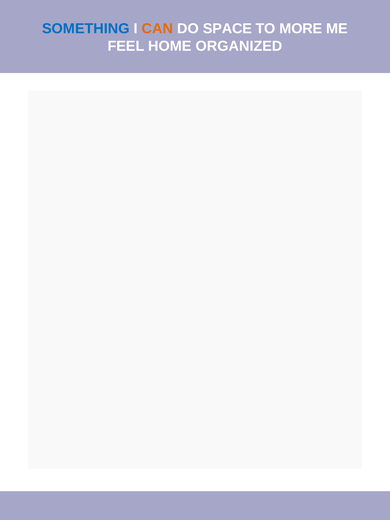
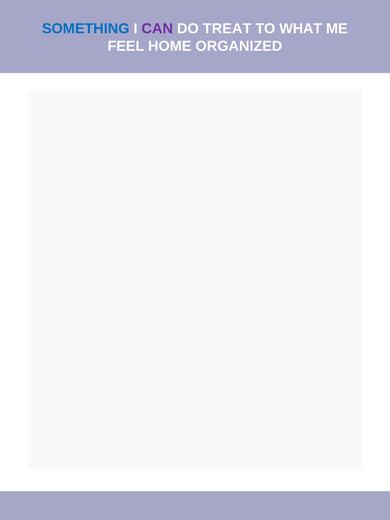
CAN colour: orange -> purple
SPACE: SPACE -> TREAT
MORE: MORE -> WHAT
